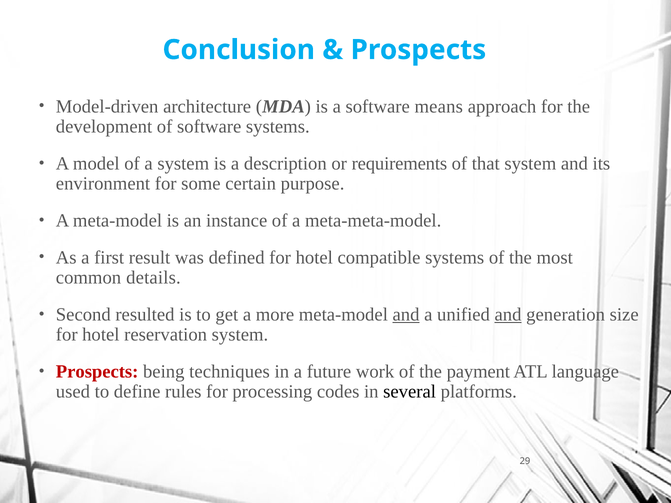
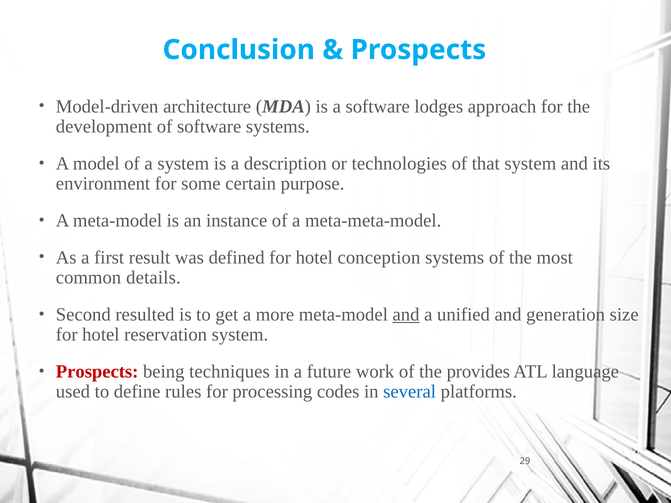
means: means -> lodges
requirements: requirements -> technologies
compatible: compatible -> conception
and at (508, 315) underline: present -> none
payment: payment -> provides
several colour: black -> blue
